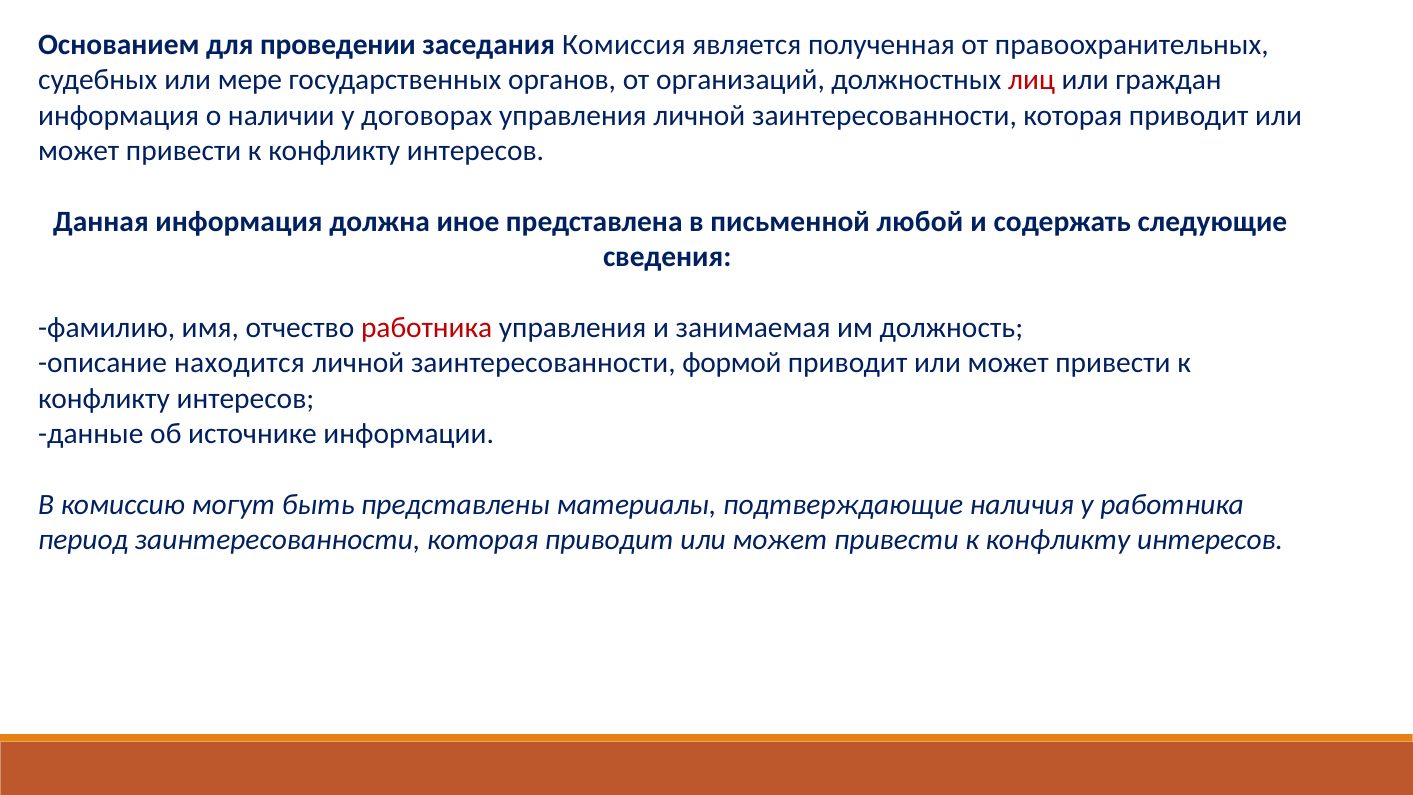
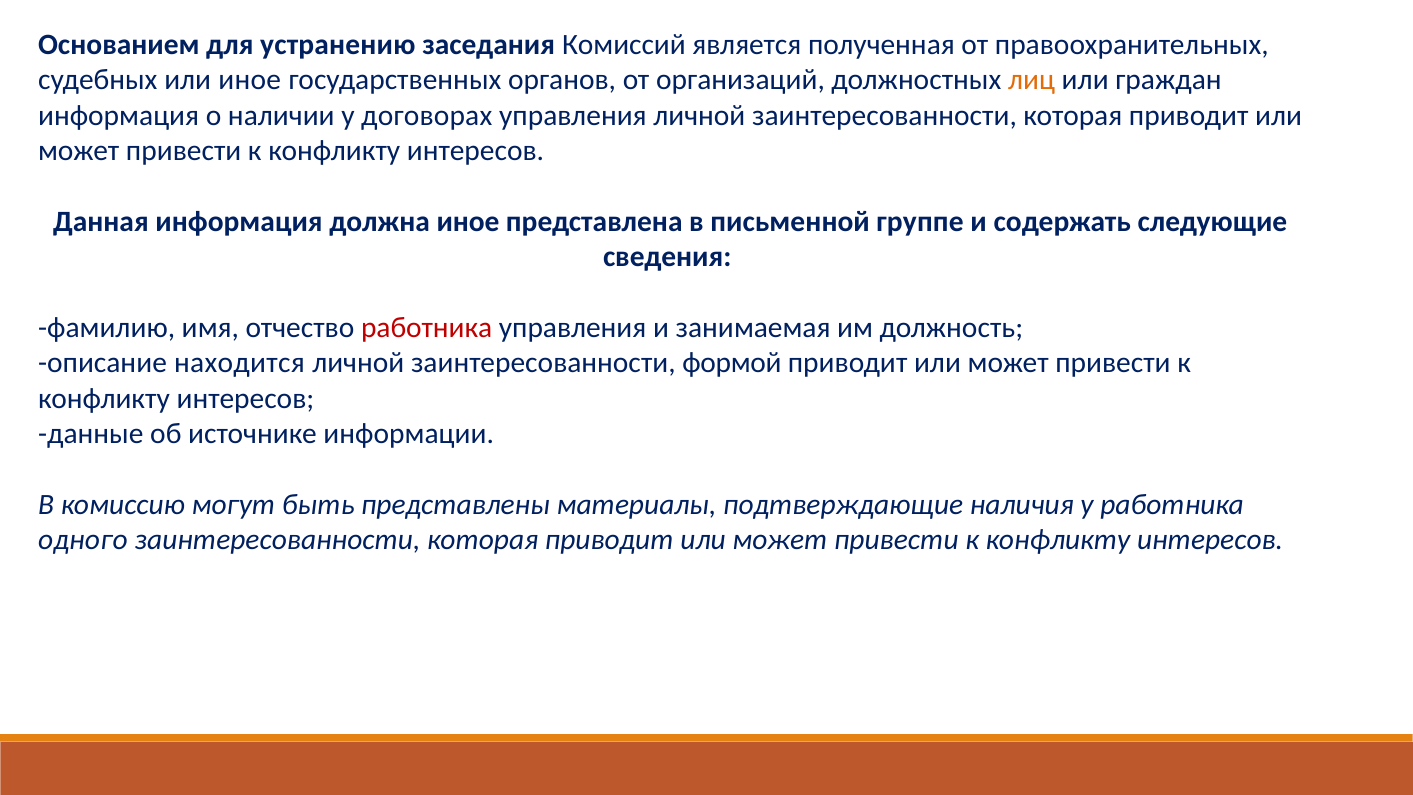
проведении: проведении -> устранению
Комиссия: Комиссия -> Комиссий
или мере: мере -> иное
лиц colour: red -> orange
любой: любой -> группе
период: период -> одного
